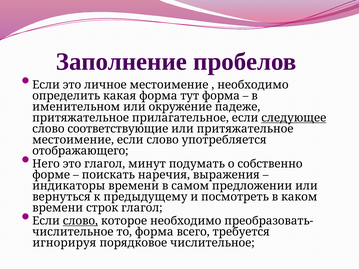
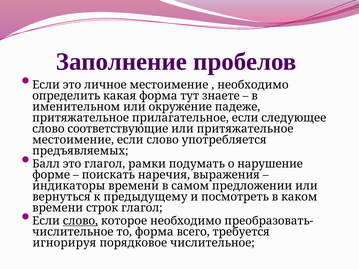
тут форма: форма -> знаете
следующее underline: present -> none
отображающего: отображающего -> предъявляемых
Него: Него -> Балл
минут: минут -> рамки
собственно: собственно -> нарушение
